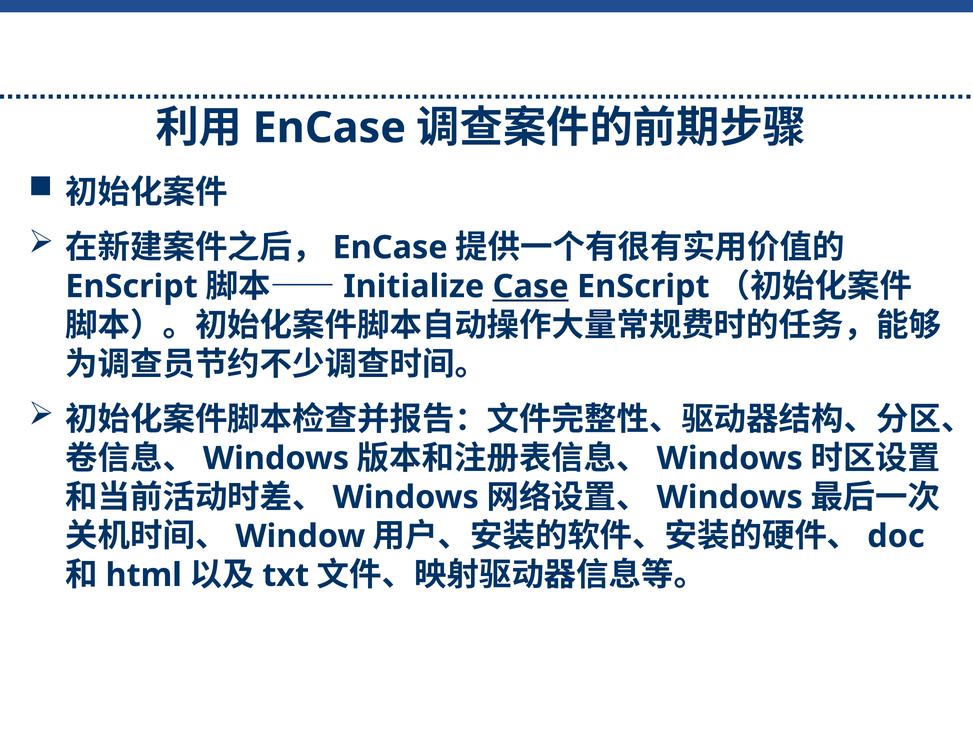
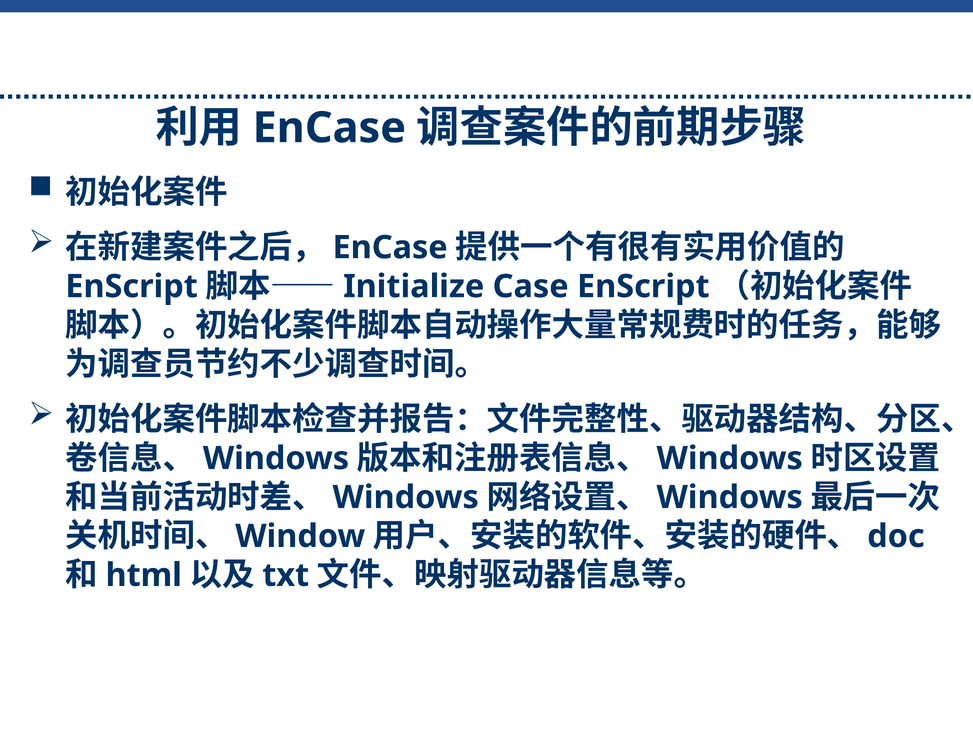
Case underline: present -> none
